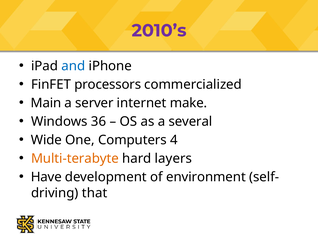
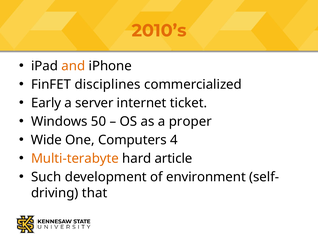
2010’s colour: purple -> orange
and colour: blue -> orange
processors: processors -> disciplines
Main: Main -> Early
make: make -> ticket
36: 36 -> 50
several: several -> proper
layers: layers -> article
Have: Have -> Such
